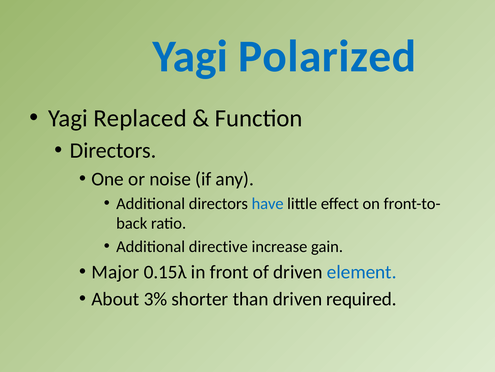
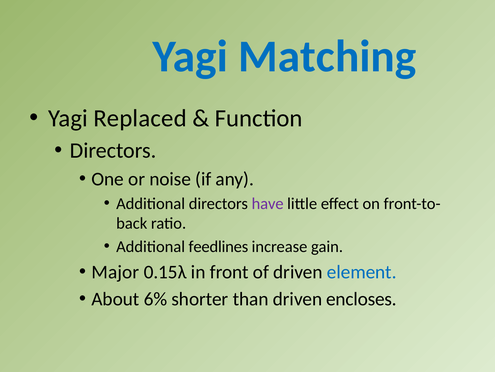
Polarized: Polarized -> Matching
have colour: blue -> purple
directive: directive -> feedlines
3%: 3% -> 6%
required: required -> encloses
